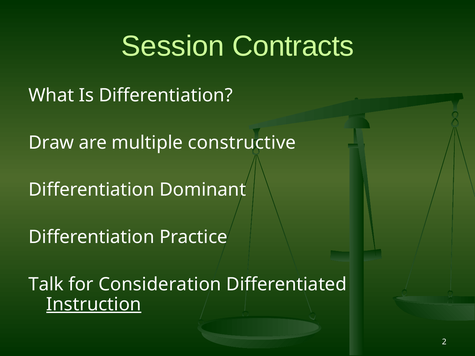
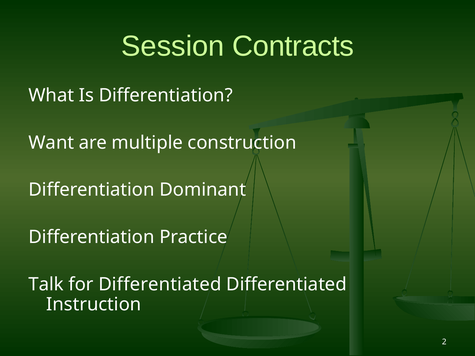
Draw: Draw -> Want
constructive: constructive -> construction
for Consideration: Consideration -> Differentiated
Instruction underline: present -> none
